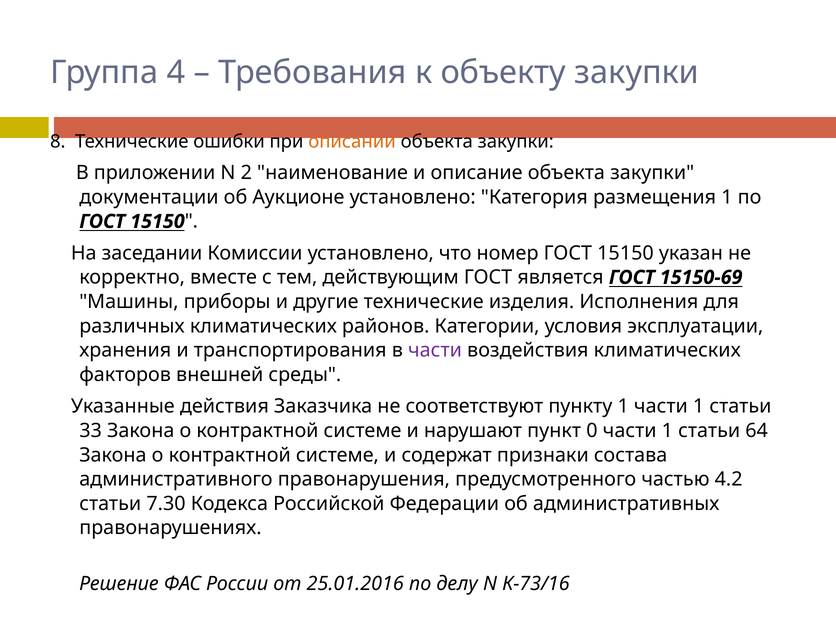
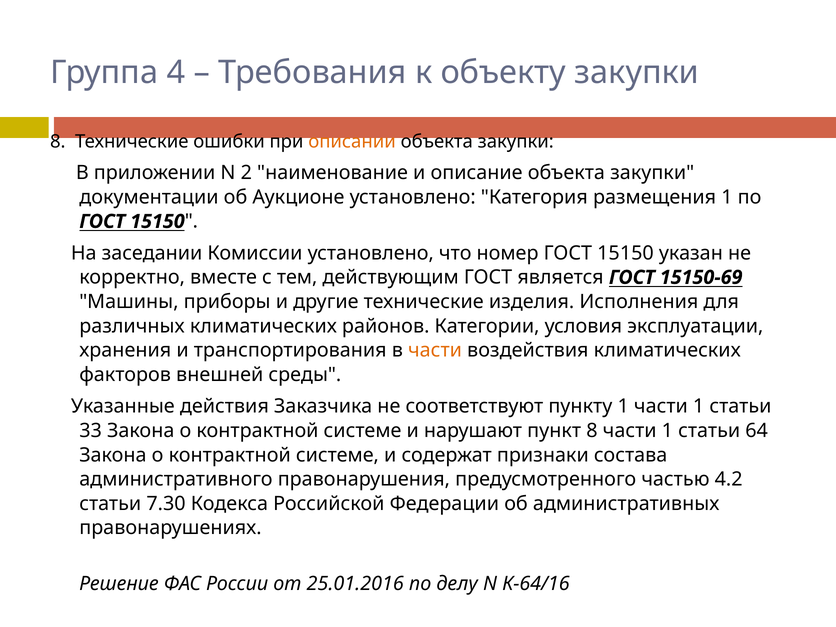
части at (435, 350) colour: purple -> orange
пункт 0: 0 -> 8
К-73/16: К-73/16 -> К-64/16
